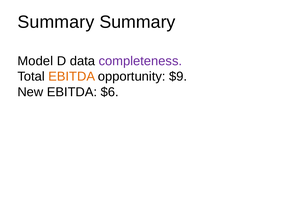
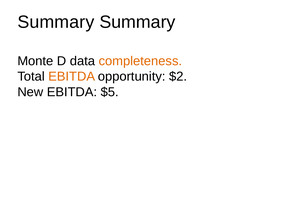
Model: Model -> Monte
completeness colour: purple -> orange
$9: $9 -> $2
$6: $6 -> $5
